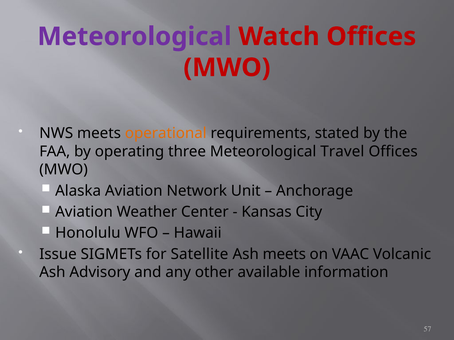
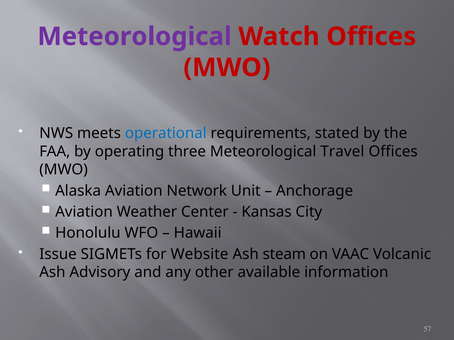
operational colour: orange -> blue
Satellite: Satellite -> Website
Ash meets: meets -> steam
